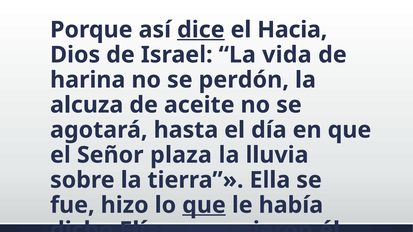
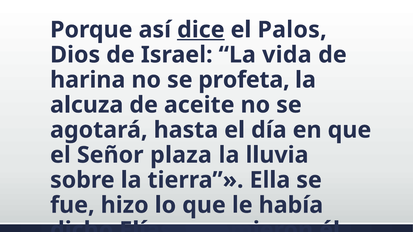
Hacia: Hacia -> Palos
perdón: perdón -> profeta
que at (204, 205) underline: present -> none
